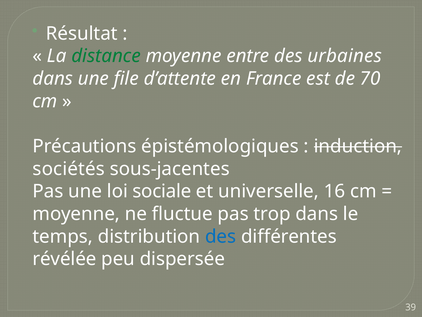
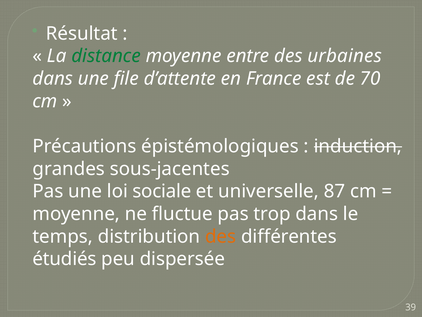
sociétés: sociétés -> grandes
16: 16 -> 87
des at (221, 236) colour: blue -> orange
révélée: révélée -> étudiés
